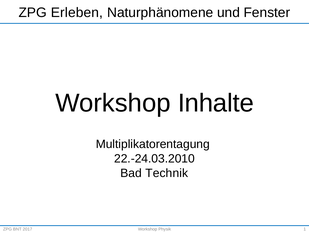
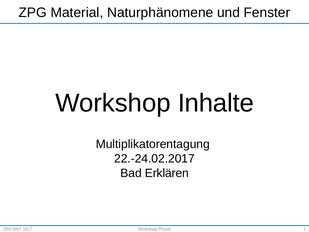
Erleben: Erleben -> Material
22.-24.03.2010: 22.-24.03.2010 -> 22.-24.02.2017
Technik: Technik -> Erklären
